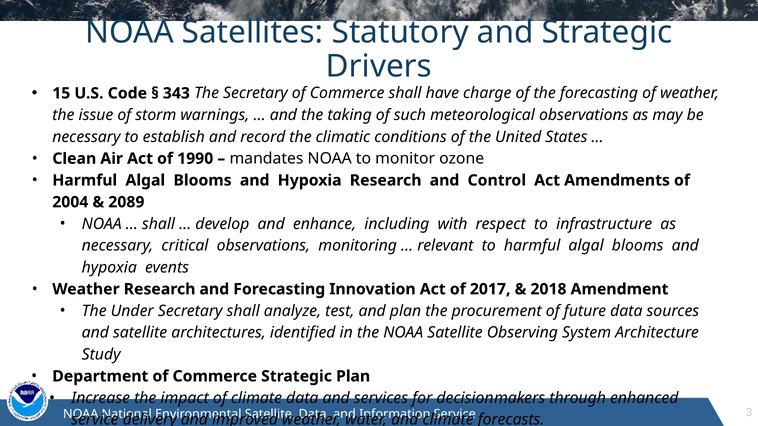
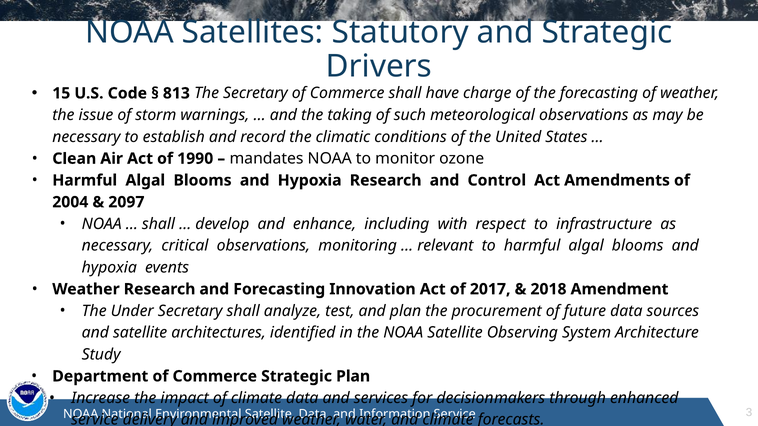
343: 343 -> 813
2089: 2089 -> 2097
